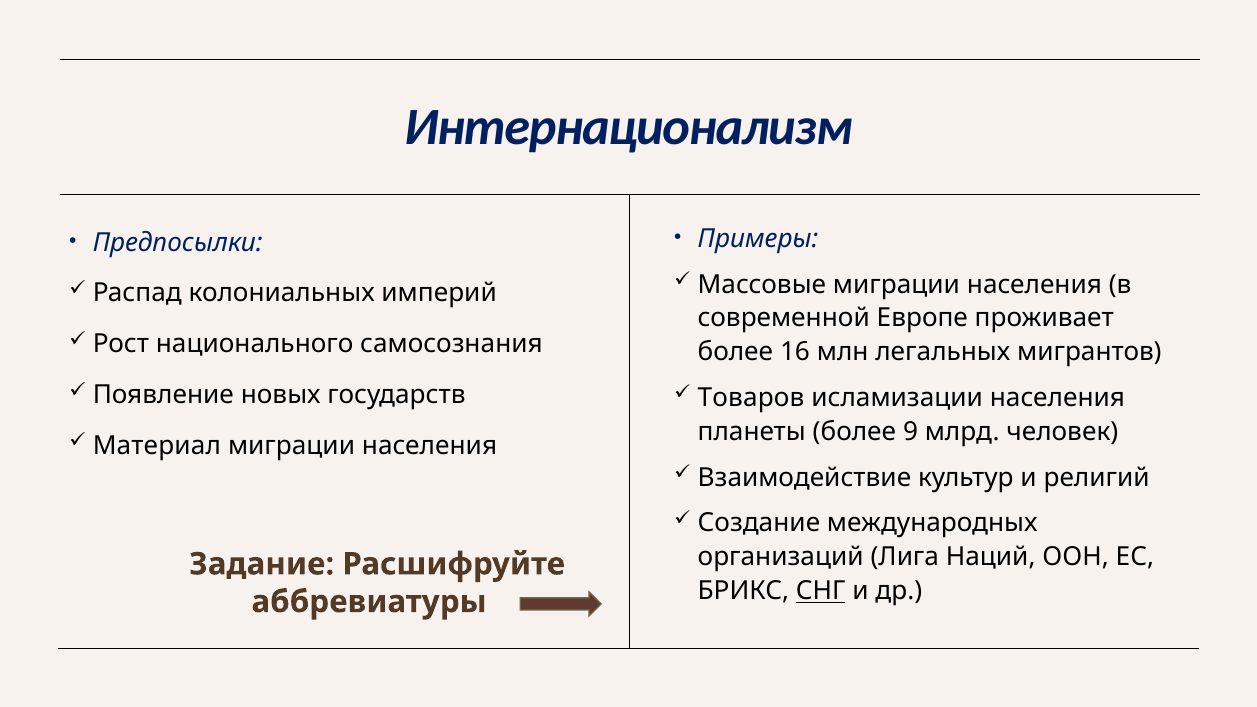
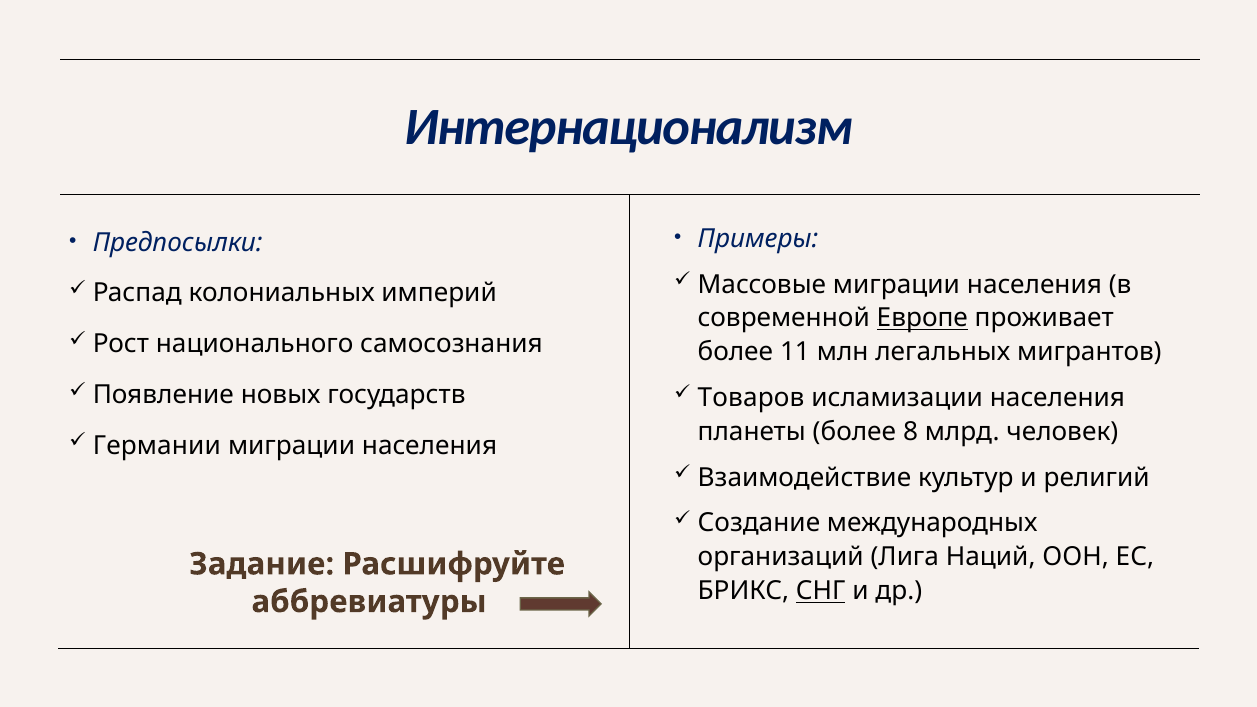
Европе underline: none -> present
16: 16 -> 11
9: 9 -> 8
Материал: Материал -> Германии
